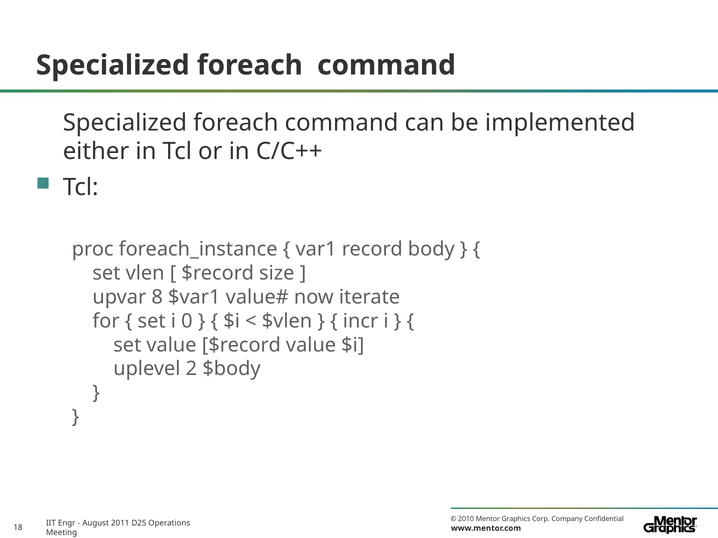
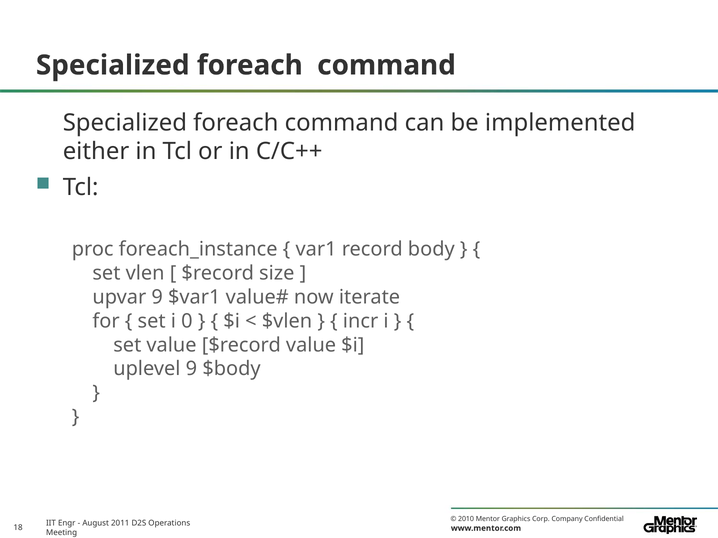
upvar 8: 8 -> 9
uplevel 2: 2 -> 9
